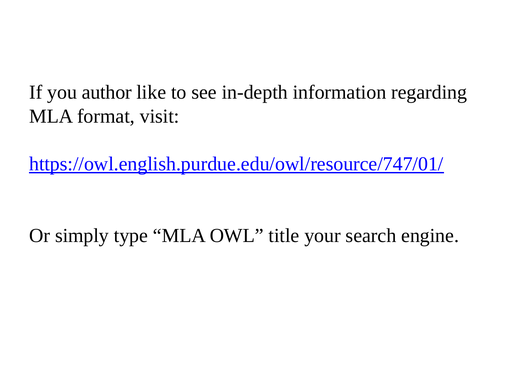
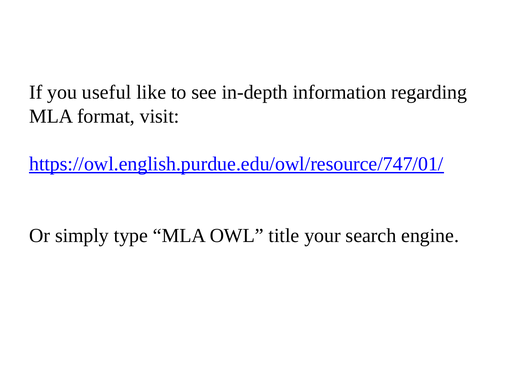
author: author -> useful
